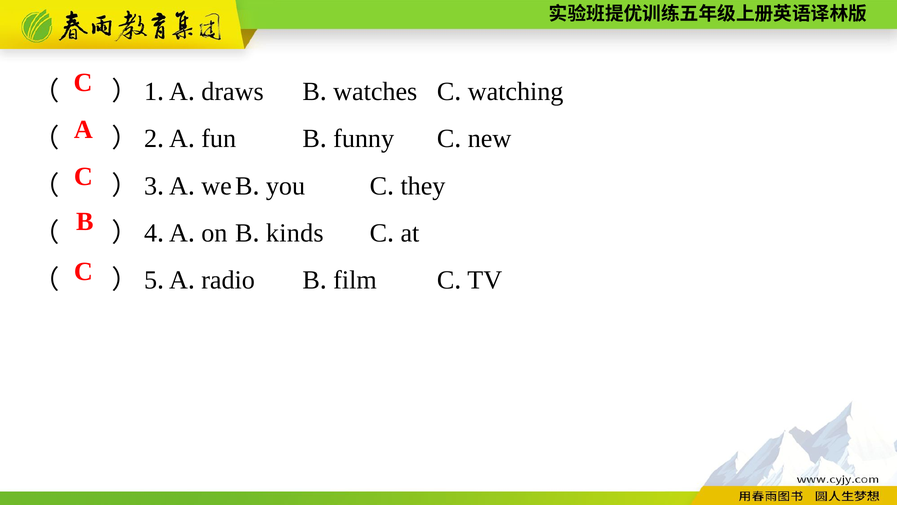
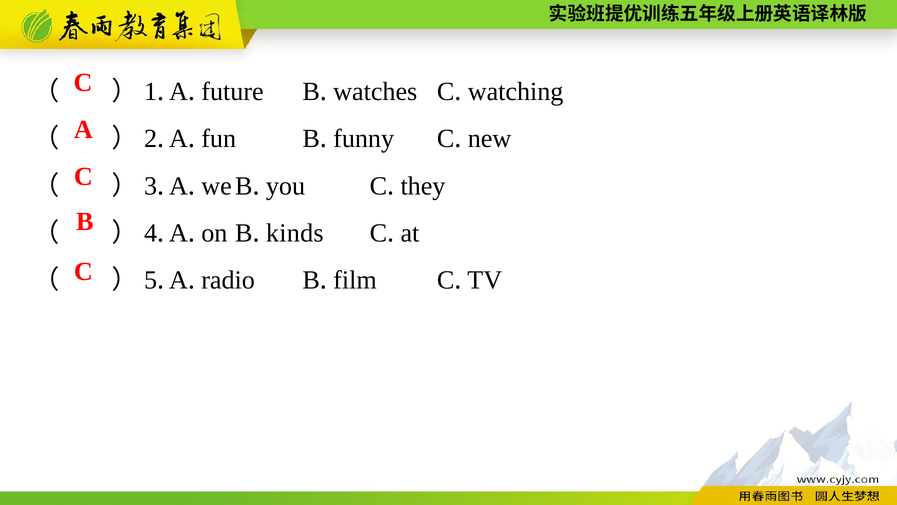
draws: draws -> future
